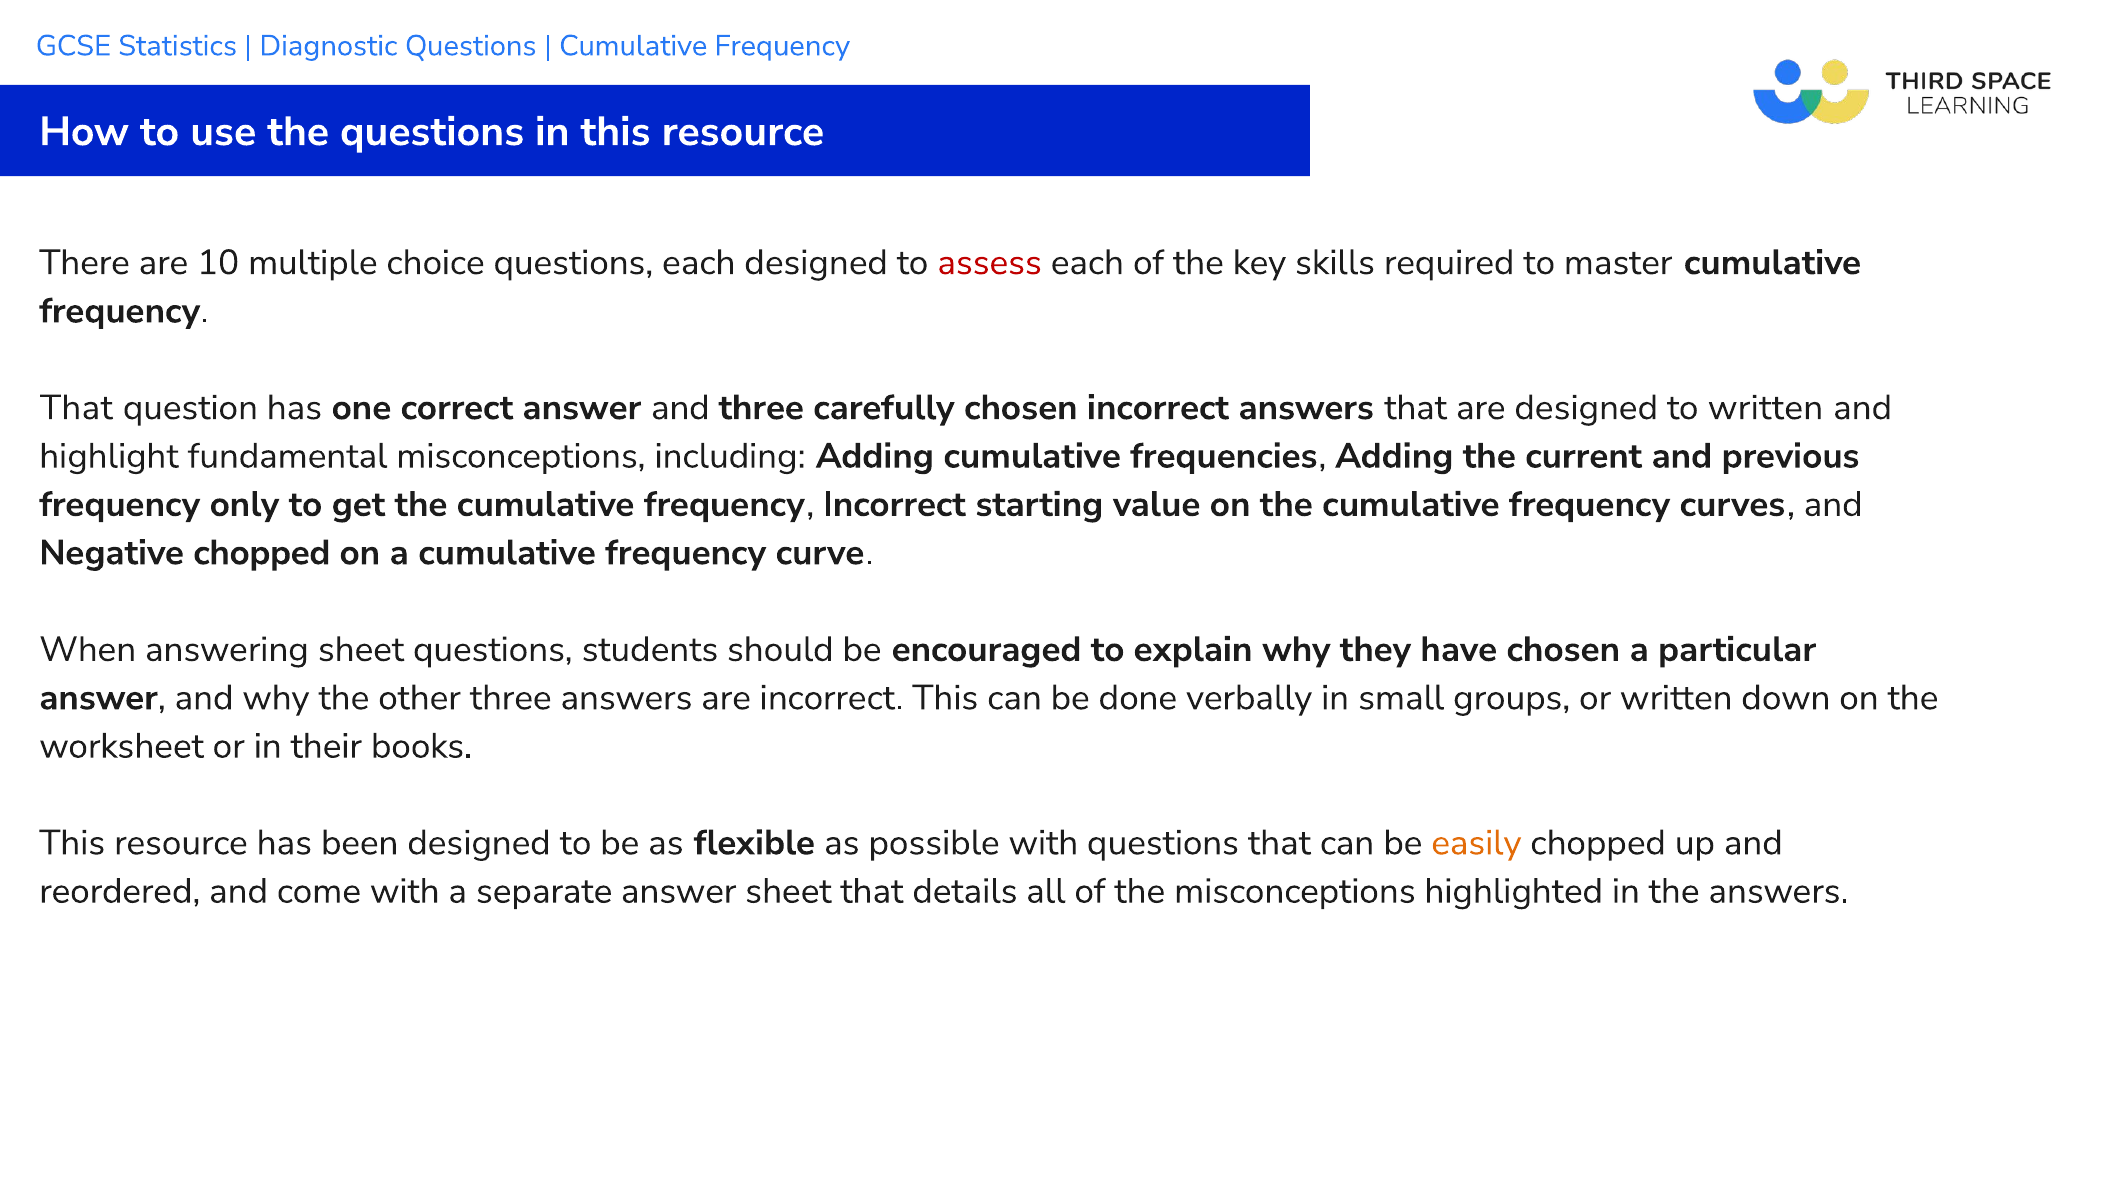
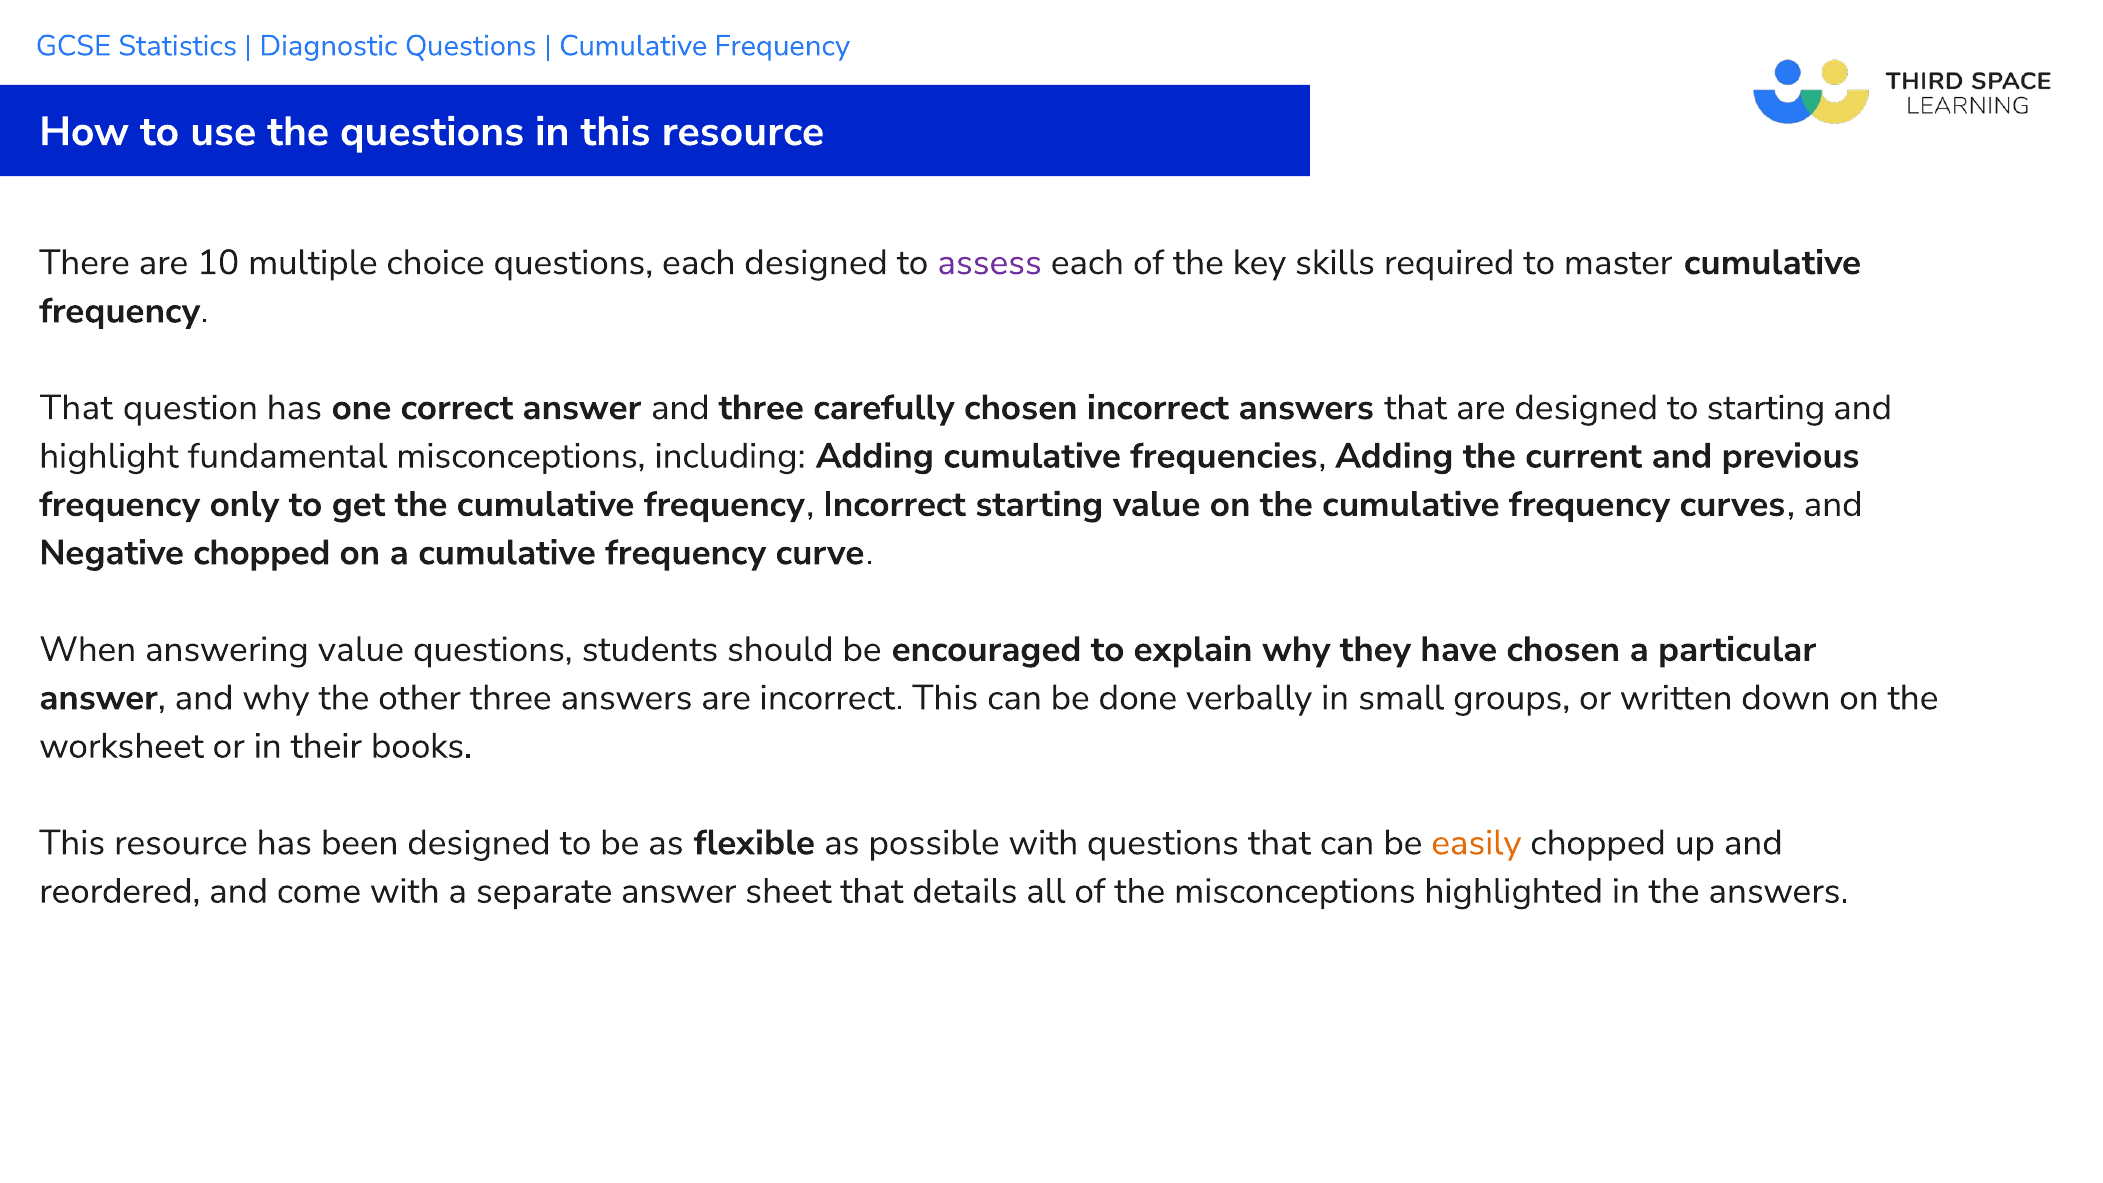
assess colour: red -> purple
to written: written -> starting
answering sheet: sheet -> value
